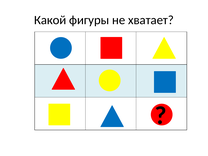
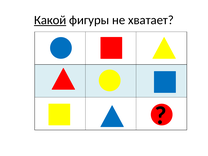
Какой underline: none -> present
